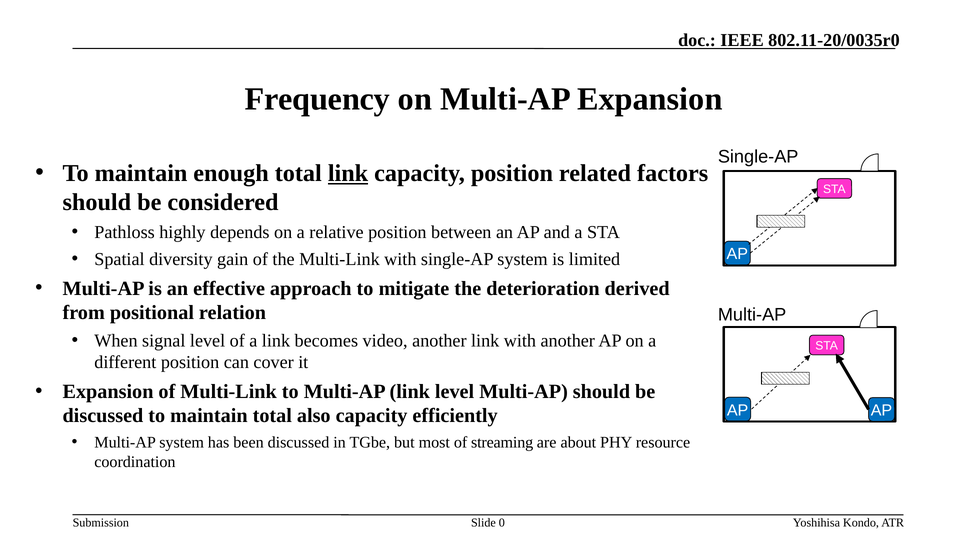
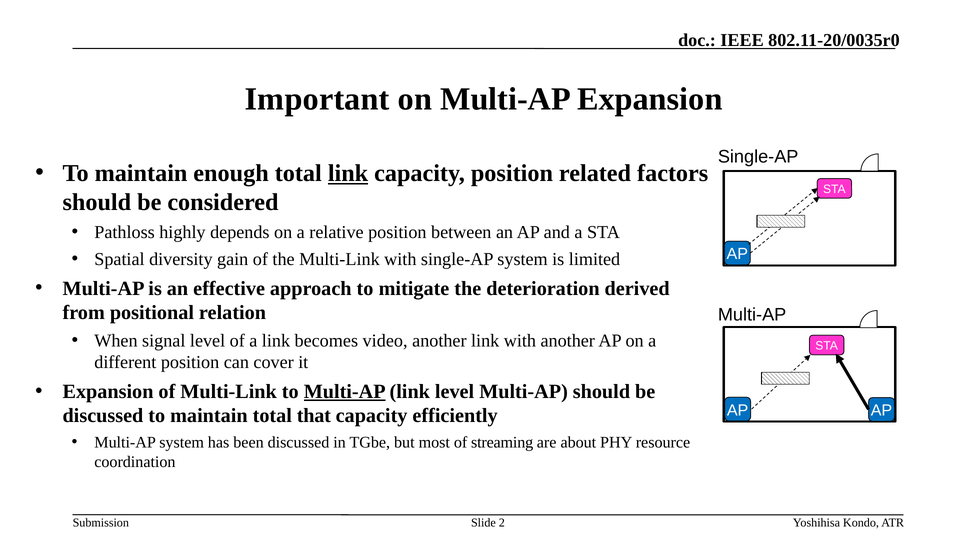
Frequency: Frequency -> Important
Multi-AP at (345, 391) underline: none -> present
also: also -> that
0: 0 -> 2
